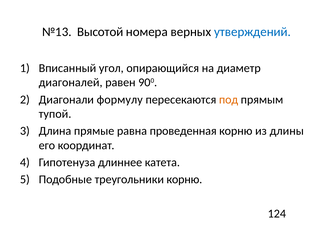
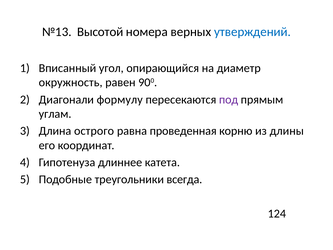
диагоналей: диагоналей -> окружность
под colour: orange -> purple
тупой: тупой -> углам
прямые: прямые -> острого
треугольники корню: корню -> всегда
